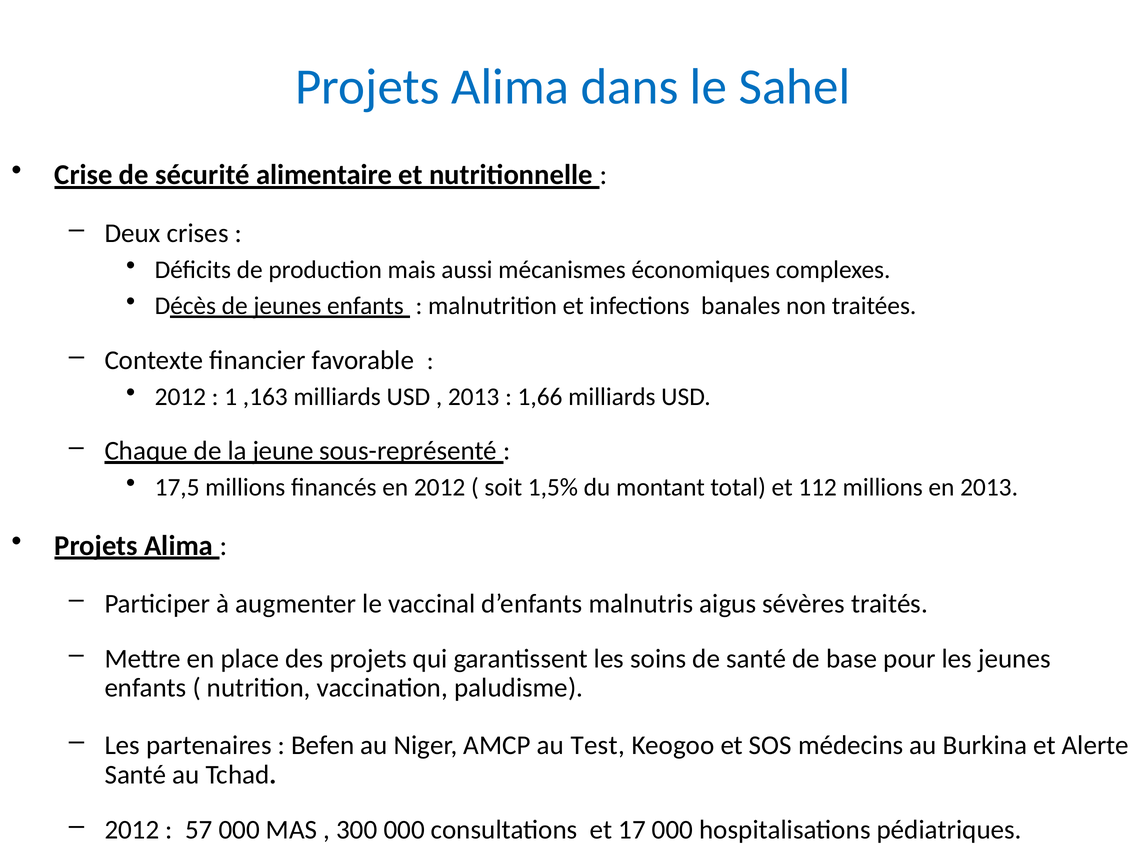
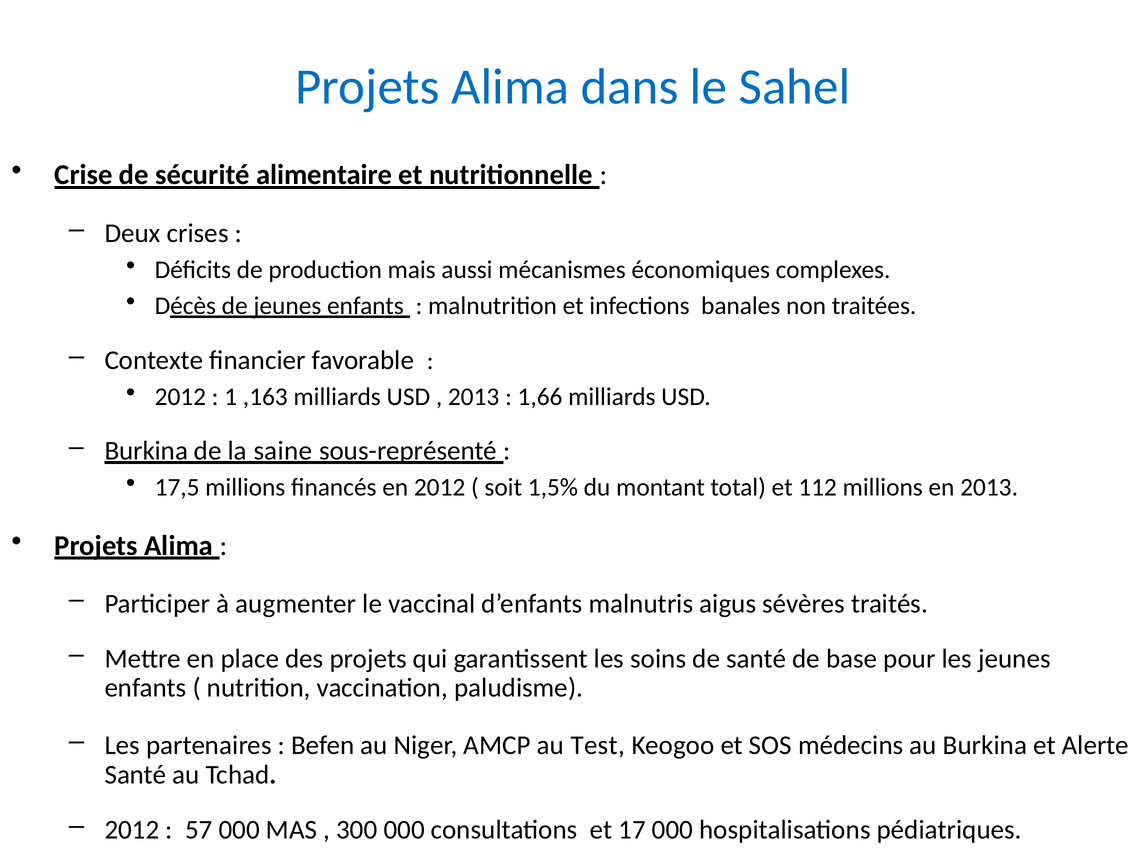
Chaque at (146, 451): Chaque -> Burkina
jeune: jeune -> saine
